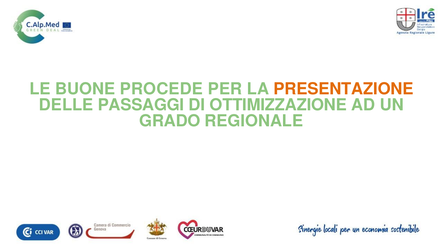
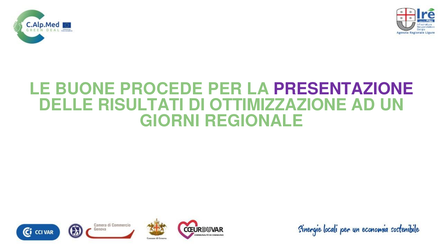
PRESENTAZIONE colour: orange -> purple
PASSAGGI: PASSAGGI -> RISULTATI
GRADO: GRADO -> GIORNI
